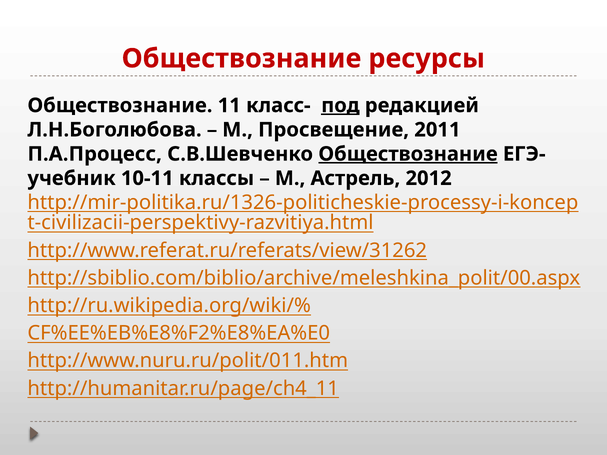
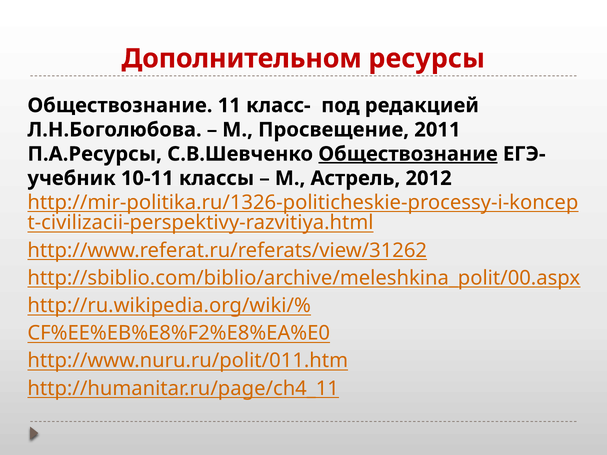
Обществознание at (241, 59): Обществознание -> Дополнительном
под underline: present -> none
П.А.Процесс: П.А.Процесс -> П.А.Ресурсы
